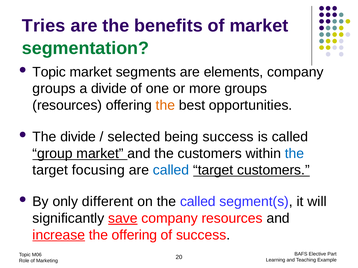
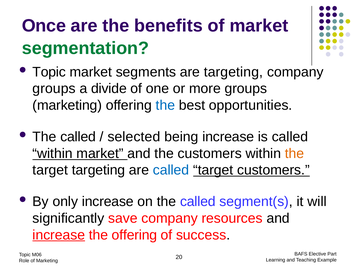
Tries: Tries -> Once
are elements: elements -> targeting
resources at (67, 106): resources -> marketing
the at (165, 106) colour: orange -> blue
divide at (78, 137): divide -> called
being success: success -> increase
group at (53, 154): group -> within
the at (295, 154) colour: blue -> orange
target focusing: focusing -> targeting
only different: different -> increase
save underline: present -> none
